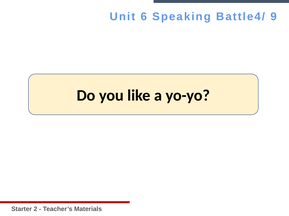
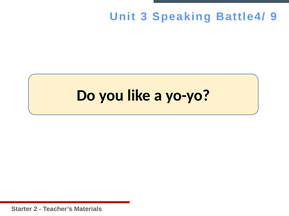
6: 6 -> 3
